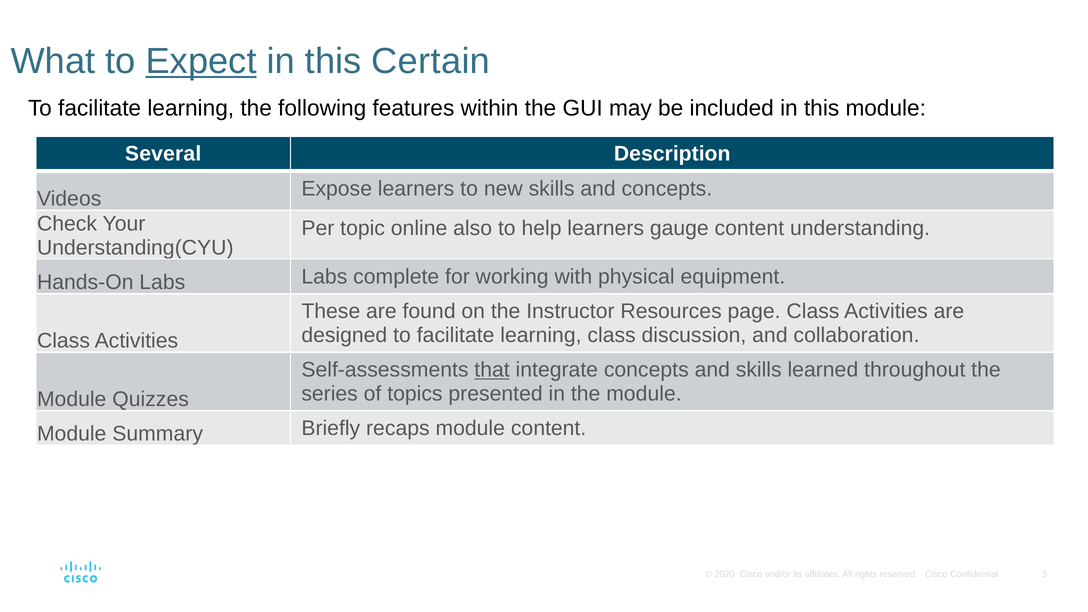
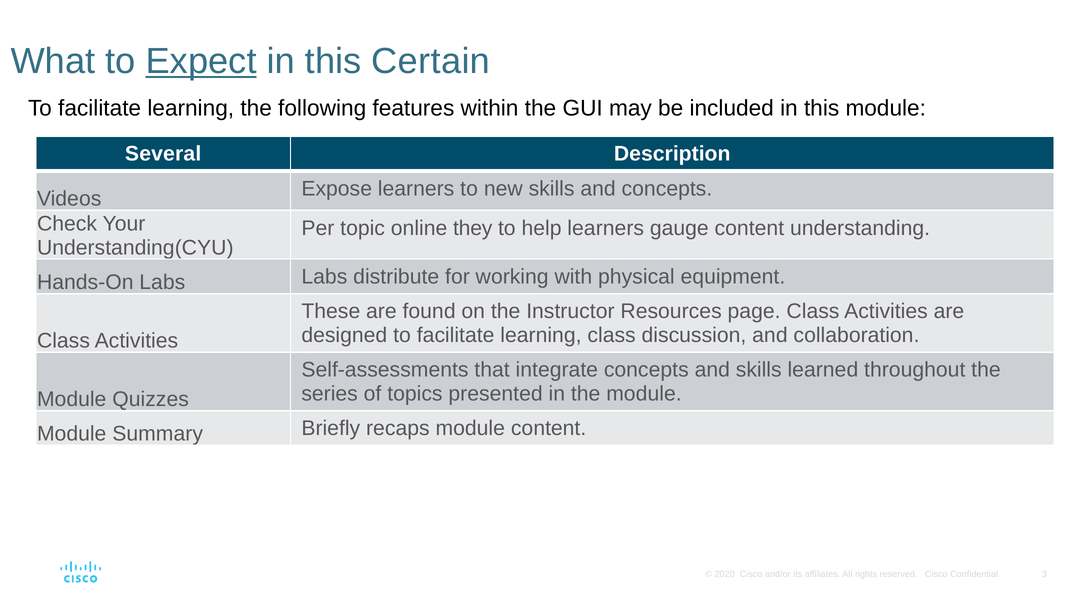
also: also -> they
complete: complete -> distribute
that underline: present -> none
